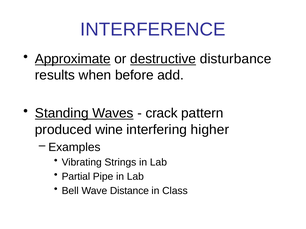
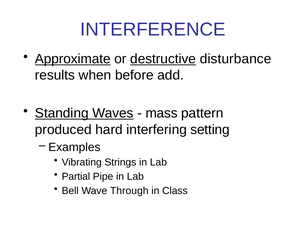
crack: crack -> mass
wine: wine -> hard
higher: higher -> setting
Distance: Distance -> Through
